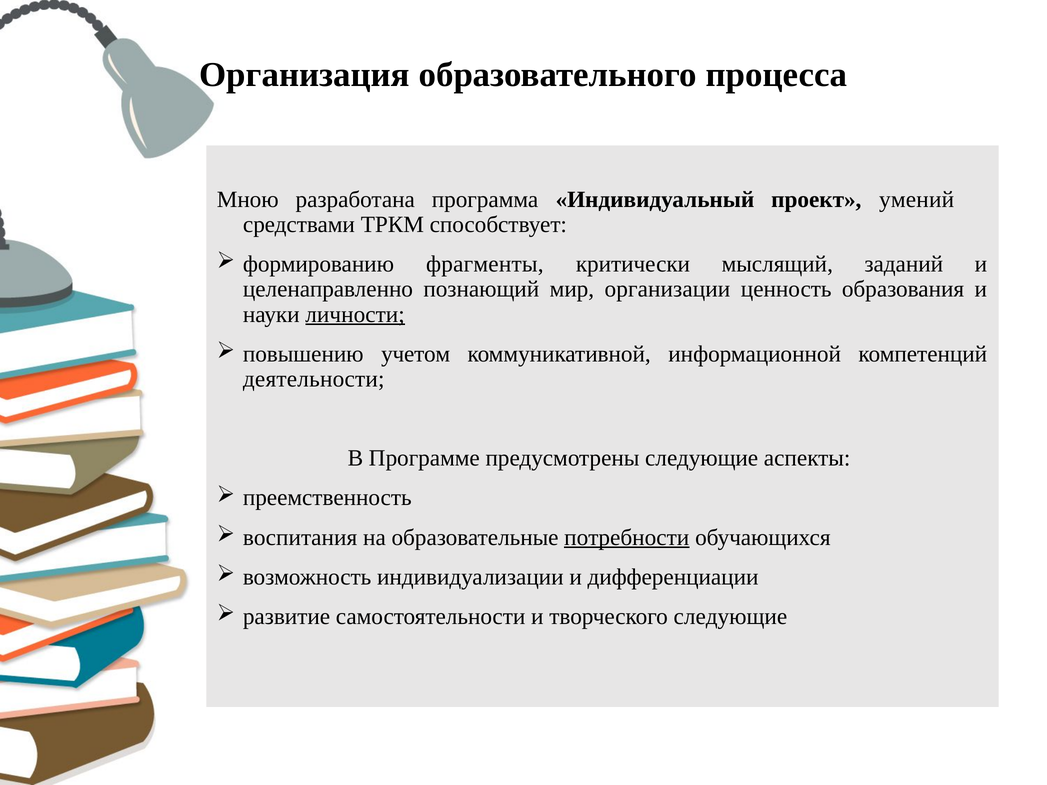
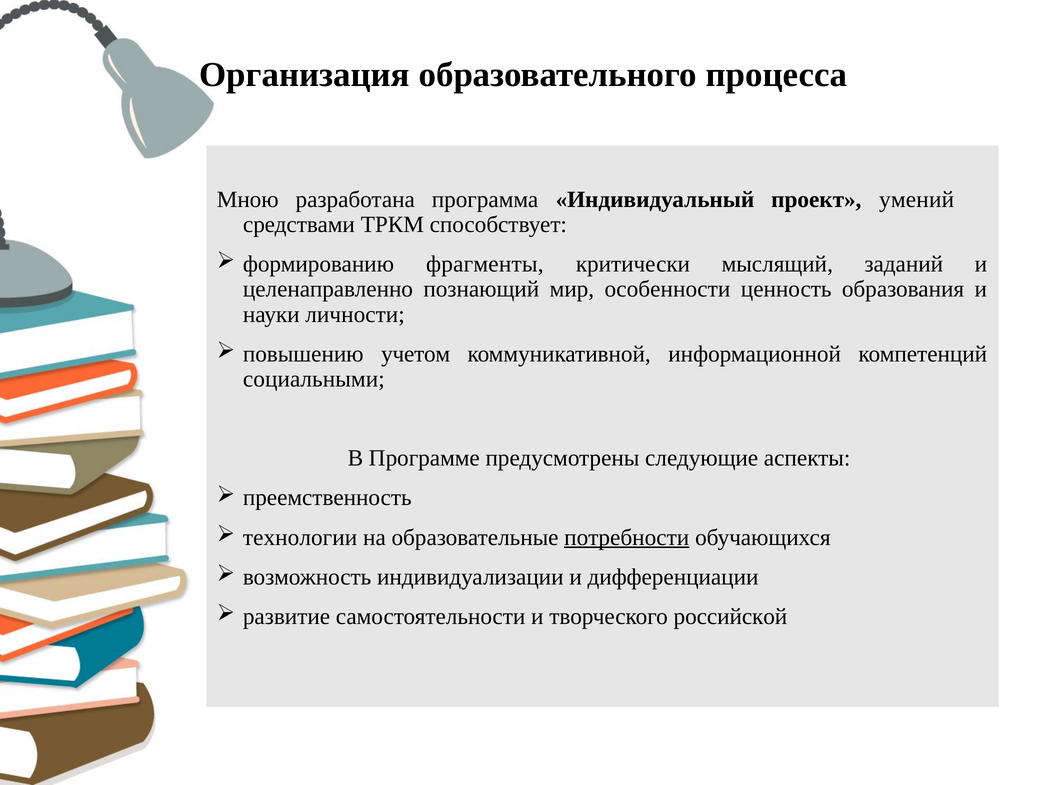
организации: организации -> особенности
личности underline: present -> none
деятельности: деятельности -> социальными
воспитания: воспитания -> технологии
творческого следующие: следующие -> российской
